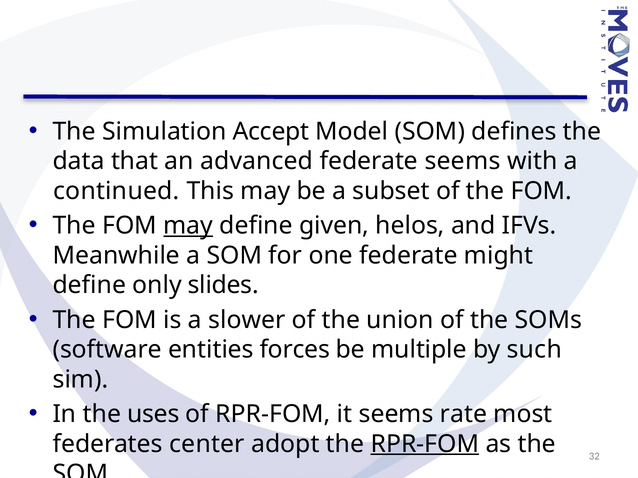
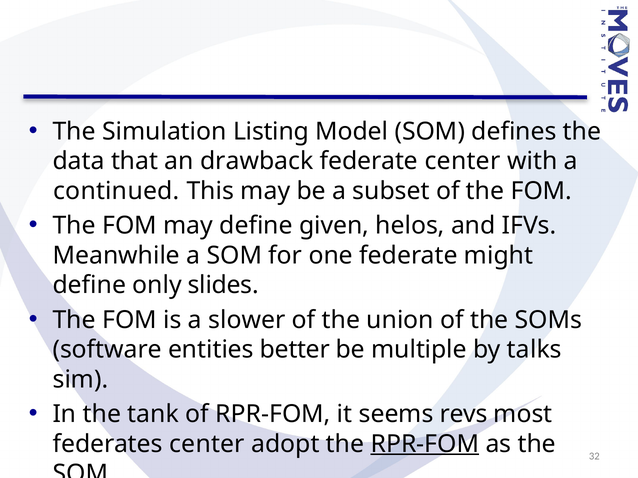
Accept: Accept -> Listing
advanced: advanced -> drawback
federate seems: seems -> center
may at (188, 226) underline: present -> none
forces: forces -> better
such: such -> talks
uses: uses -> tank
rate: rate -> revs
